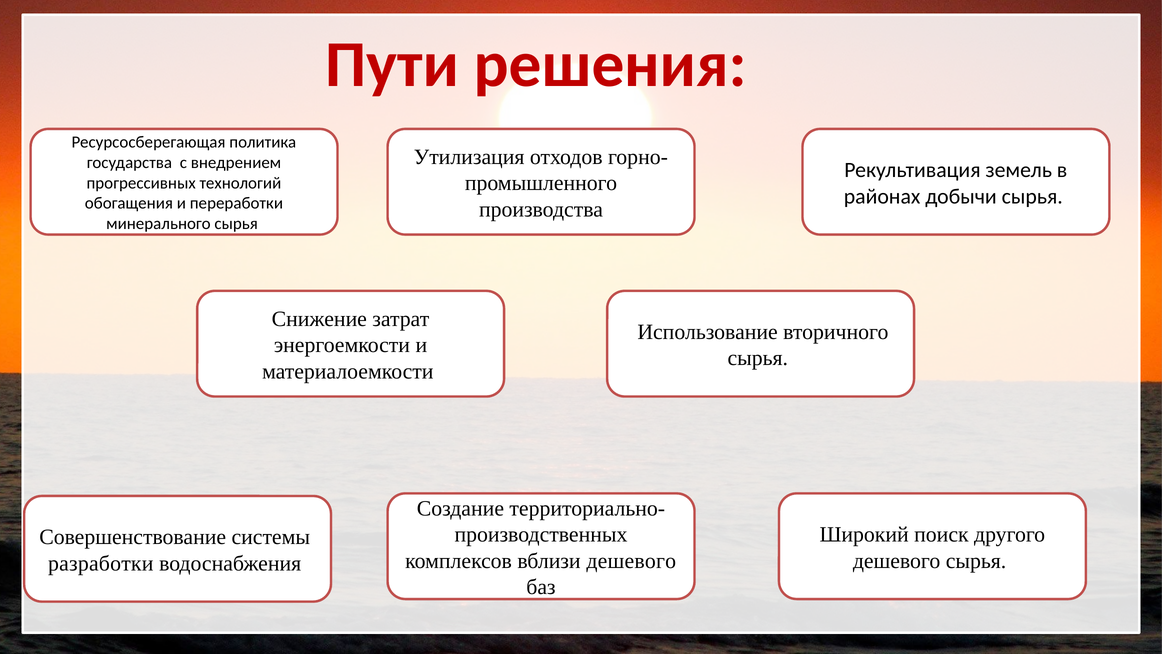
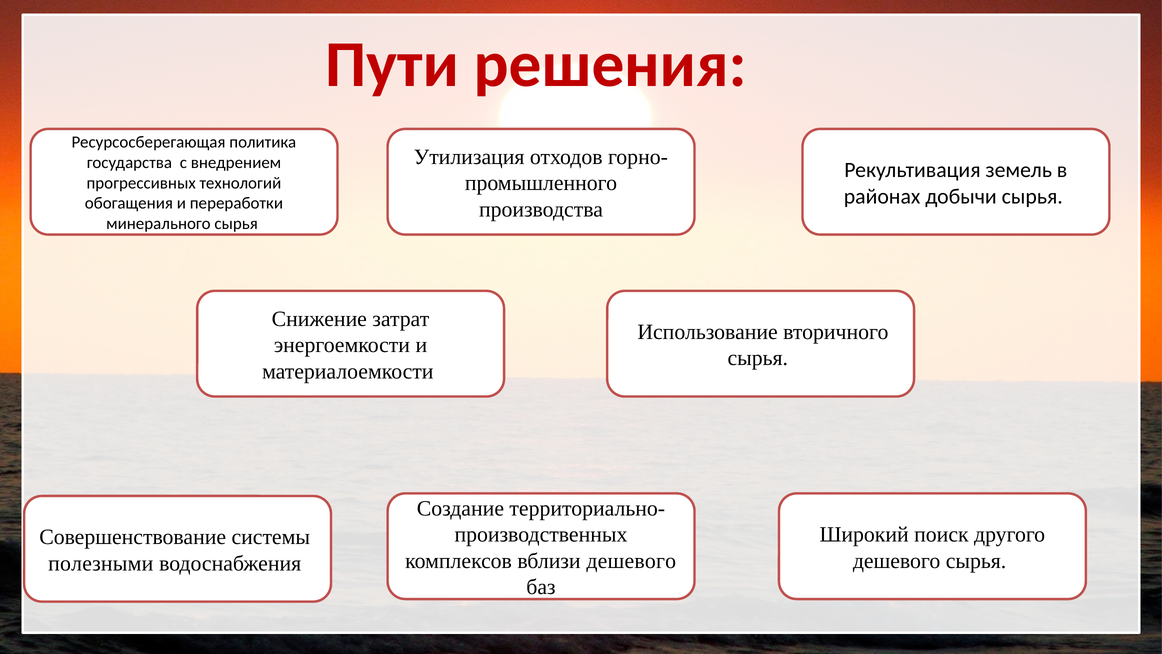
разработки: разработки -> полезными
